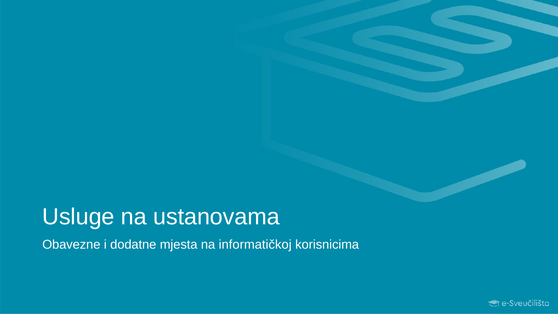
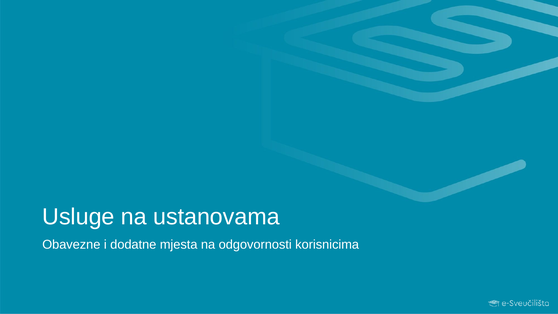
informatičkoj: informatičkoj -> odgovornosti
